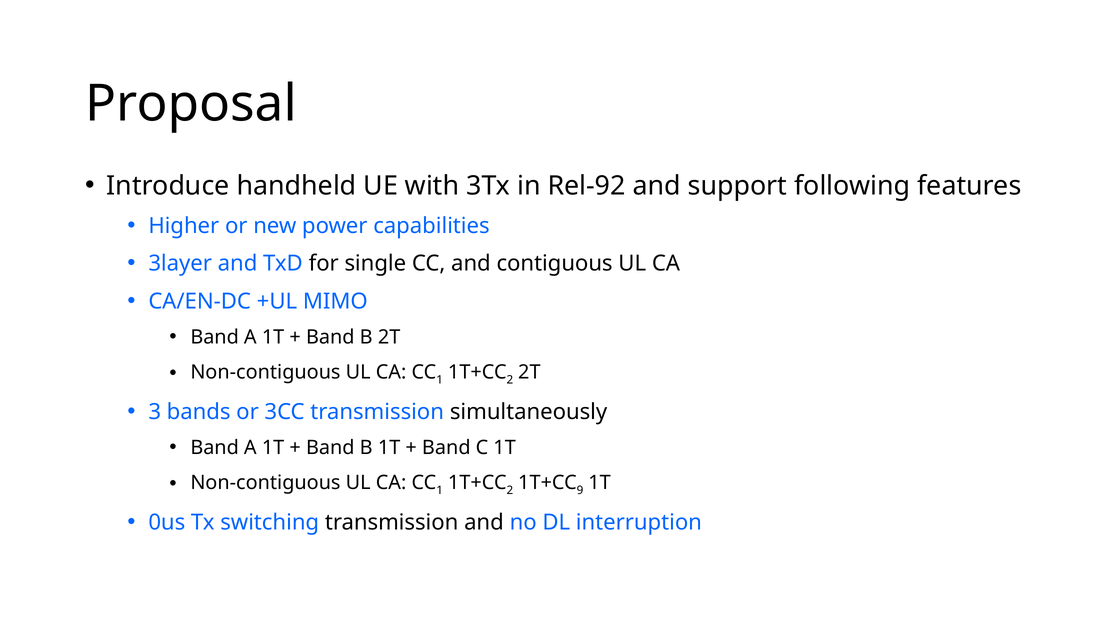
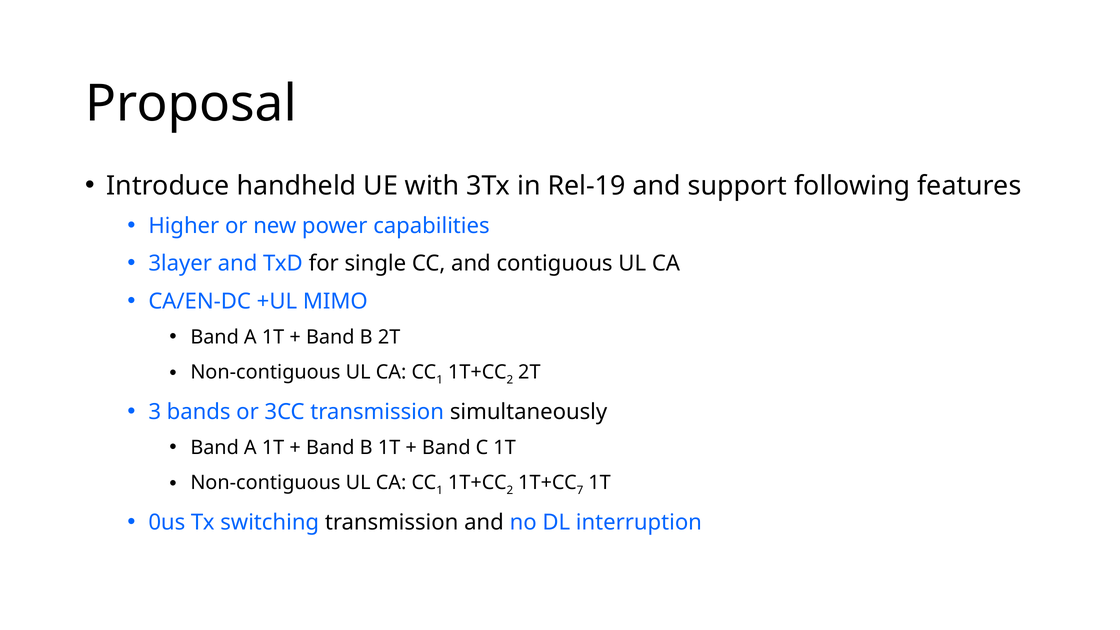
Rel-92: Rel-92 -> Rel-19
9: 9 -> 7
